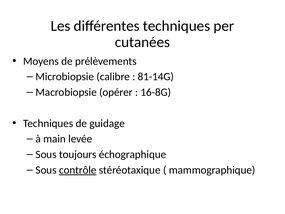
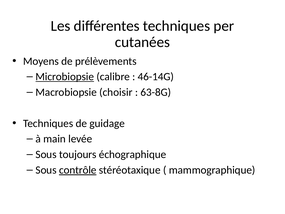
Microbiopsie underline: none -> present
81-14G: 81-14G -> 46-14G
opérer: opérer -> choisir
16-8G: 16-8G -> 63-8G
